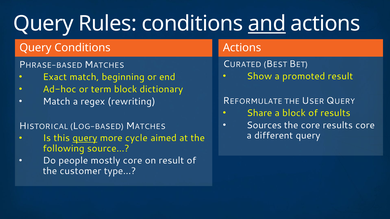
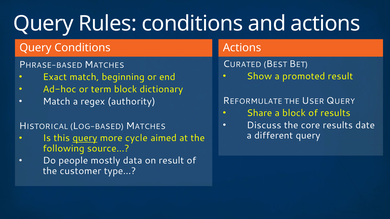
and underline: present -> none
rewriting: rewriting -> authority
Sources: Sources -> Discuss
results core: core -> date
mostly core: core -> data
